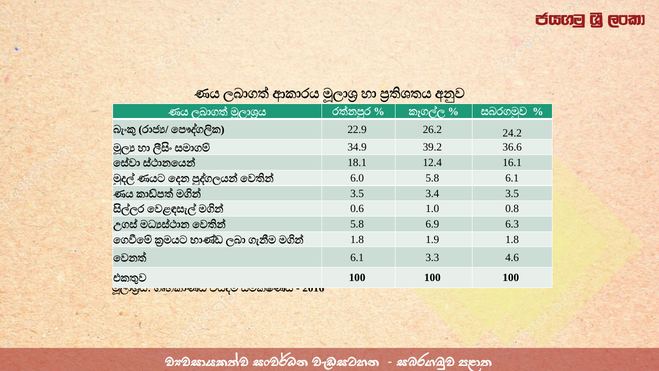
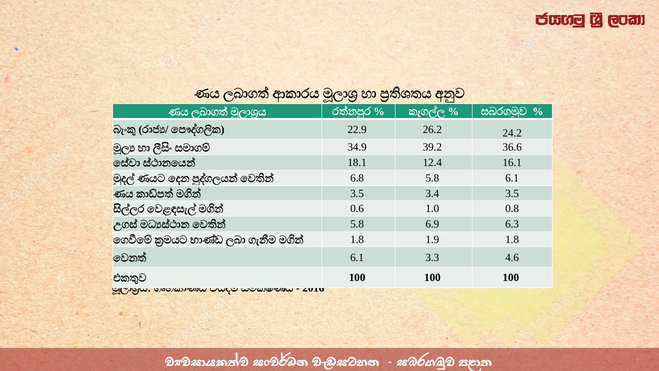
6.0: 6.0 -> 6.8
